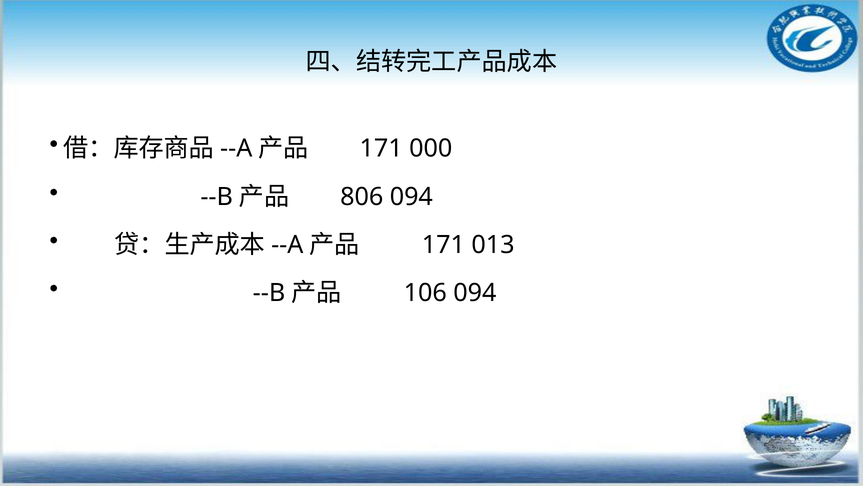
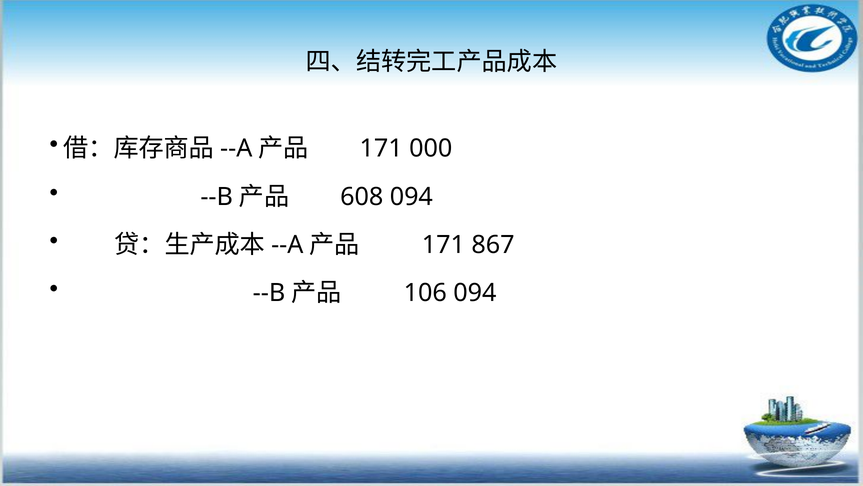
806: 806 -> 608
013: 013 -> 867
